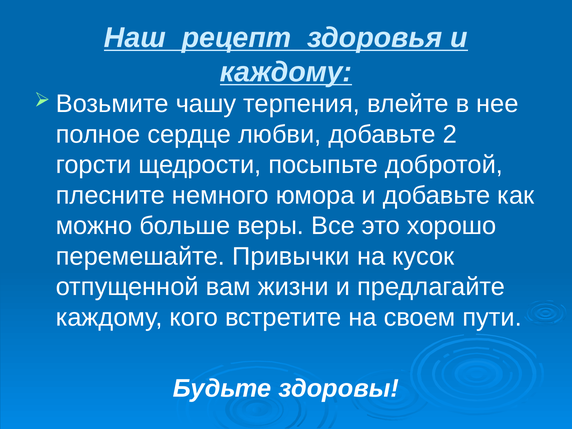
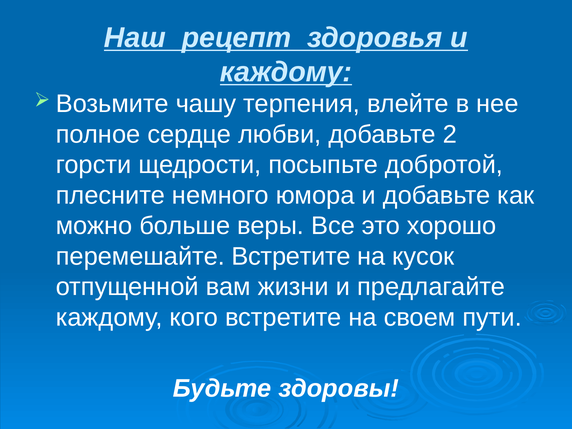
перемешайте Привычки: Привычки -> Встретите
